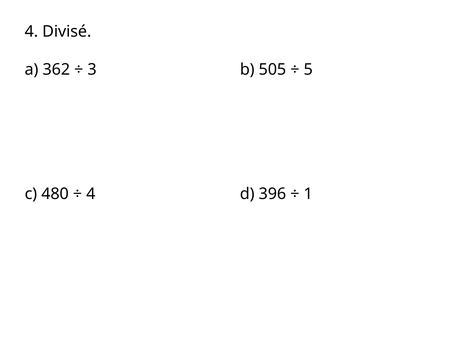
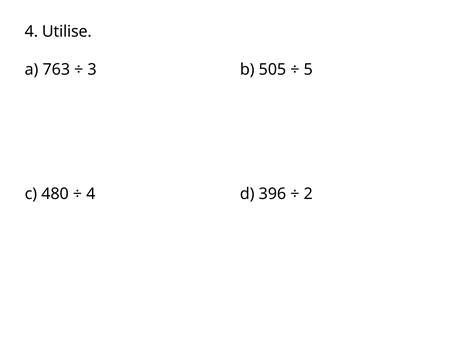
Divisé: Divisé -> Utilise
362: 362 -> 763
1: 1 -> 2
